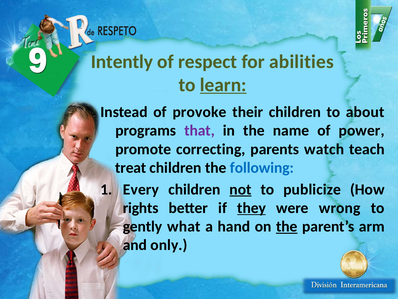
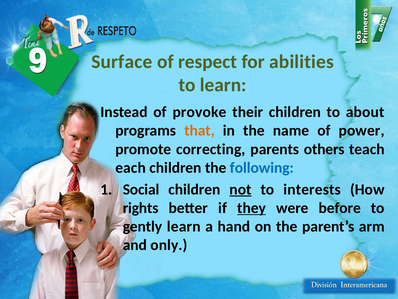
Intently: Intently -> Surface
learn at (223, 85) underline: present -> none
that colour: purple -> orange
watch: watch -> others
treat: treat -> each
Every: Every -> Social
publicize: publicize -> interests
wrong: wrong -> before
gently what: what -> learn
the at (287, 226) underline: present -> none
